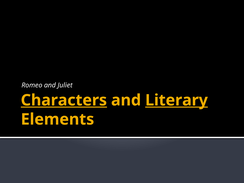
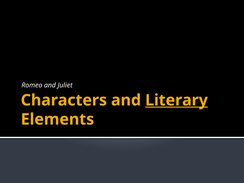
Characters underline: present -> none
